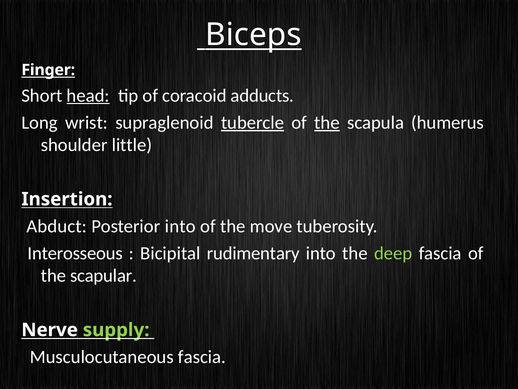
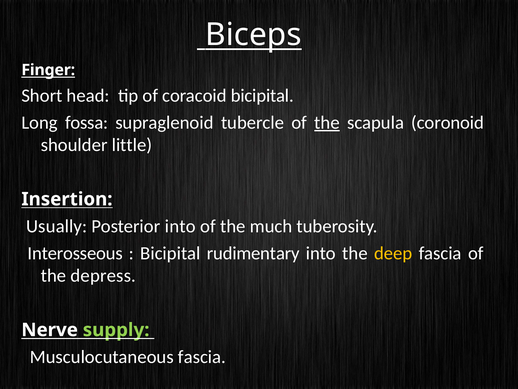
head underline: present -> none
coracoid adducts: adducts -> bicipital
wrist: wrist -> fossa
tubercle underline: present -> none
humerus: humerus -> coronoid
Abduct: Abduct -> Usually
move: move -> much
deep colour: light green -> yellow
scapular: scapular -> depress
